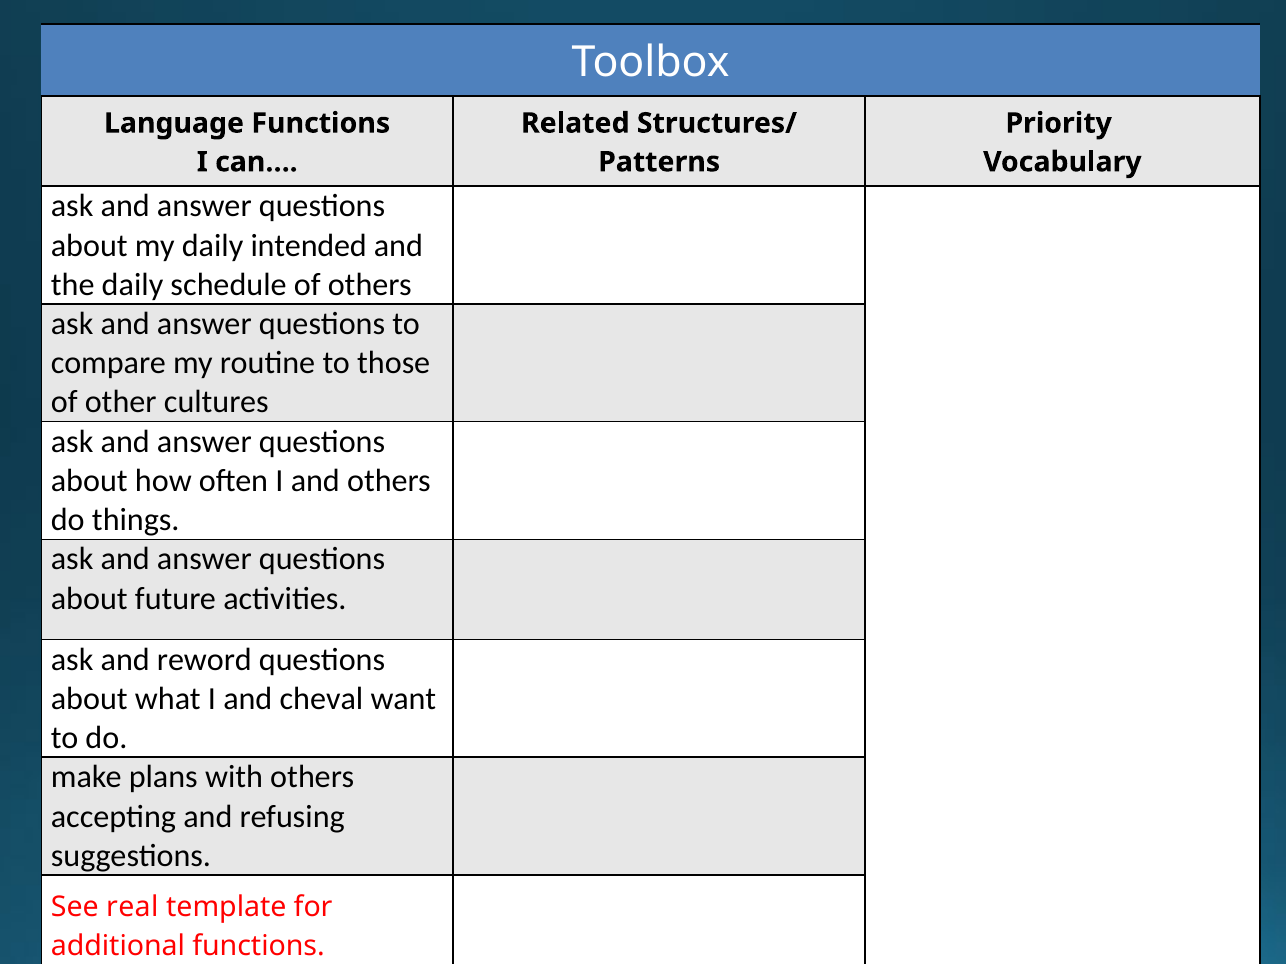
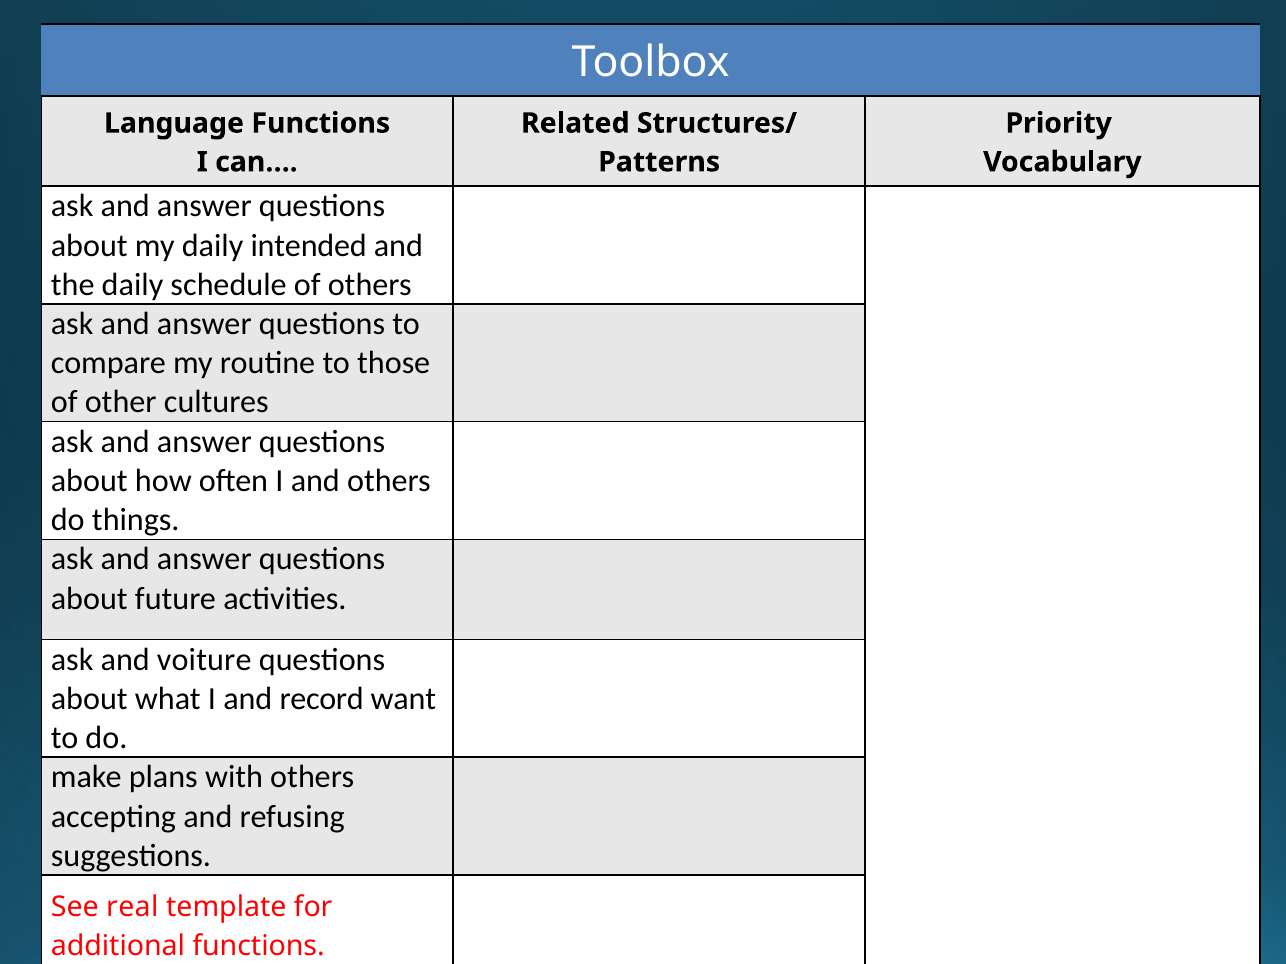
reword: reword -> voiture
cheval: cheval -> record
